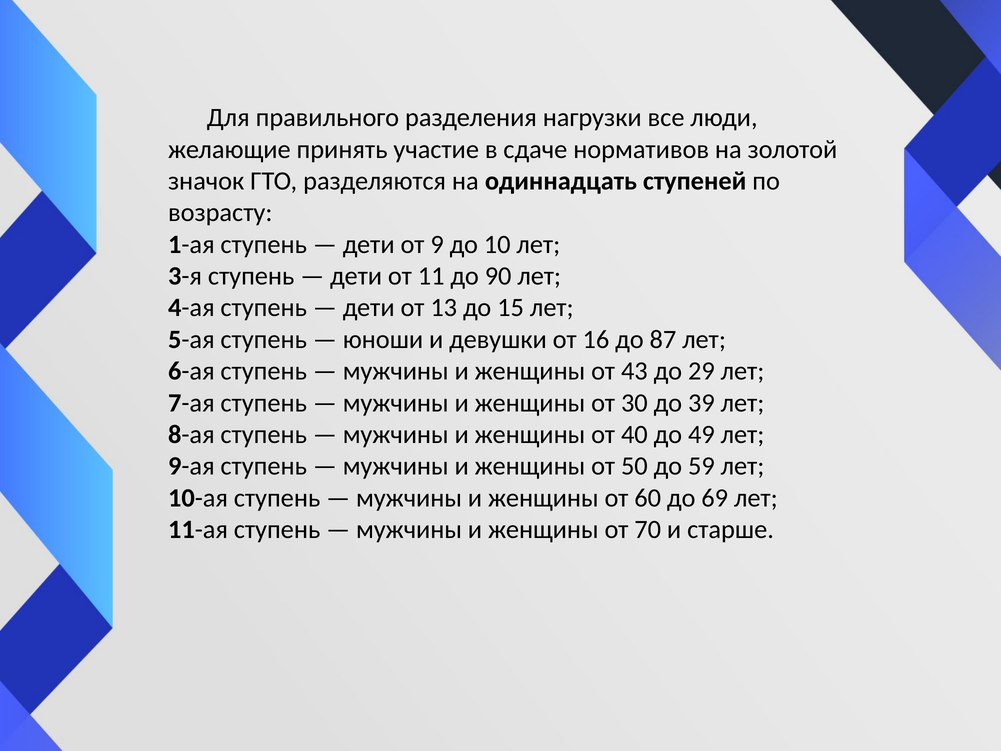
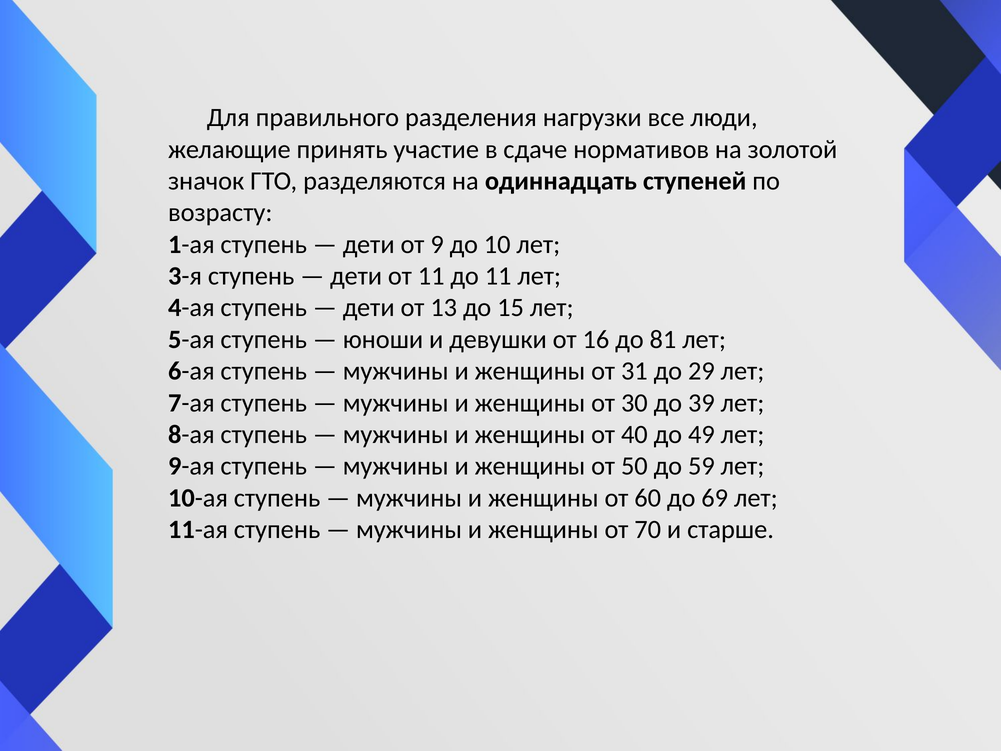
до 90: 90 -> 11
87: 87 -> 81
43: 43 -> 31
